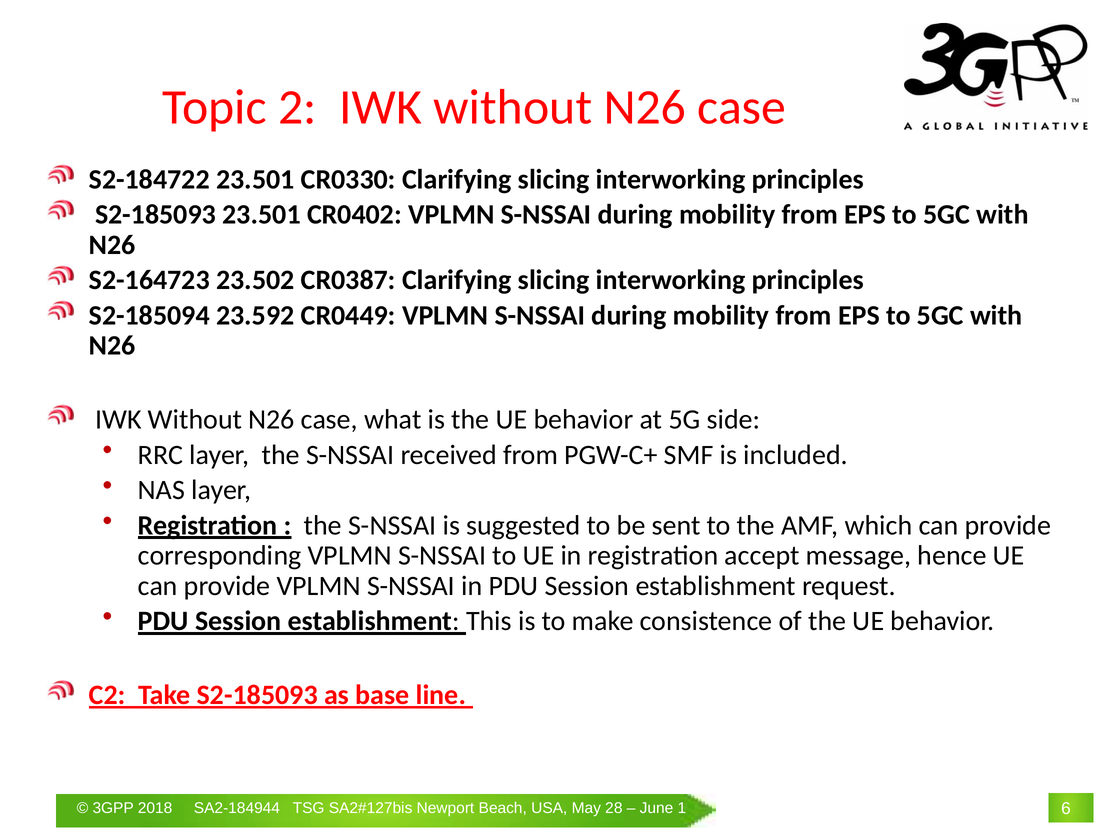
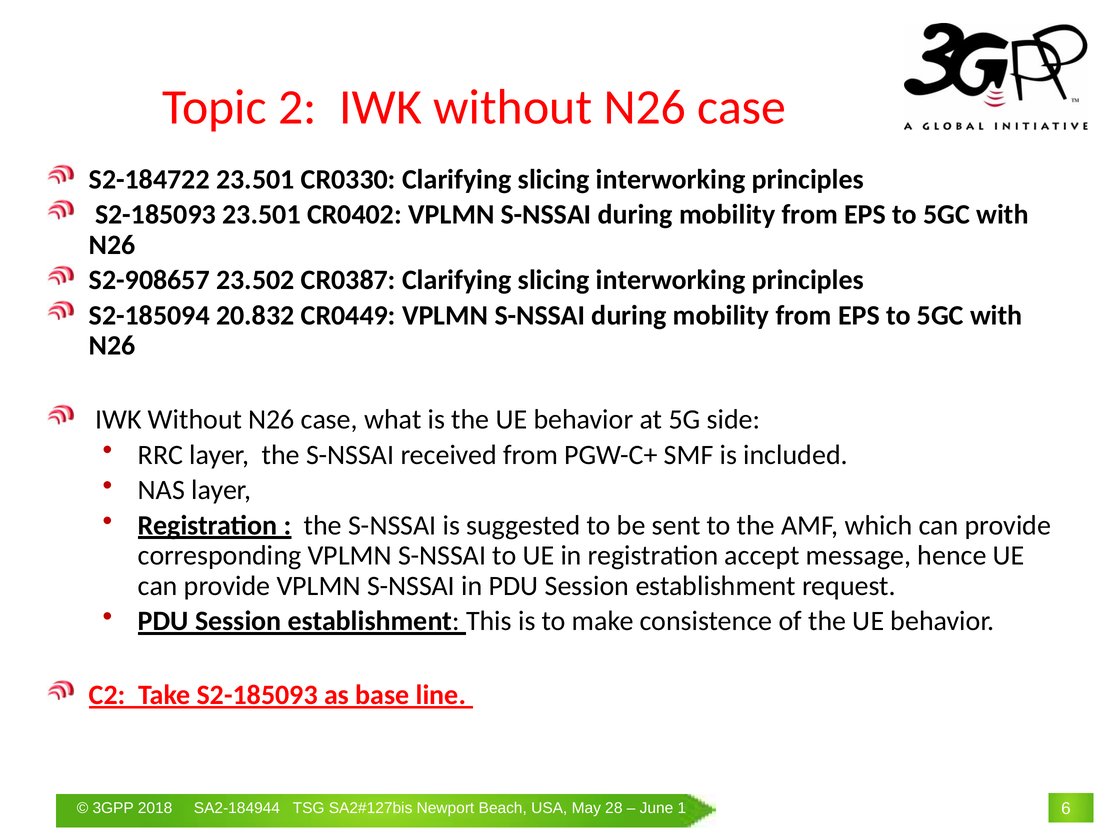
S2-164723: S2-164723 -> S2-908657
23.592: 23.592 -> 20.832
